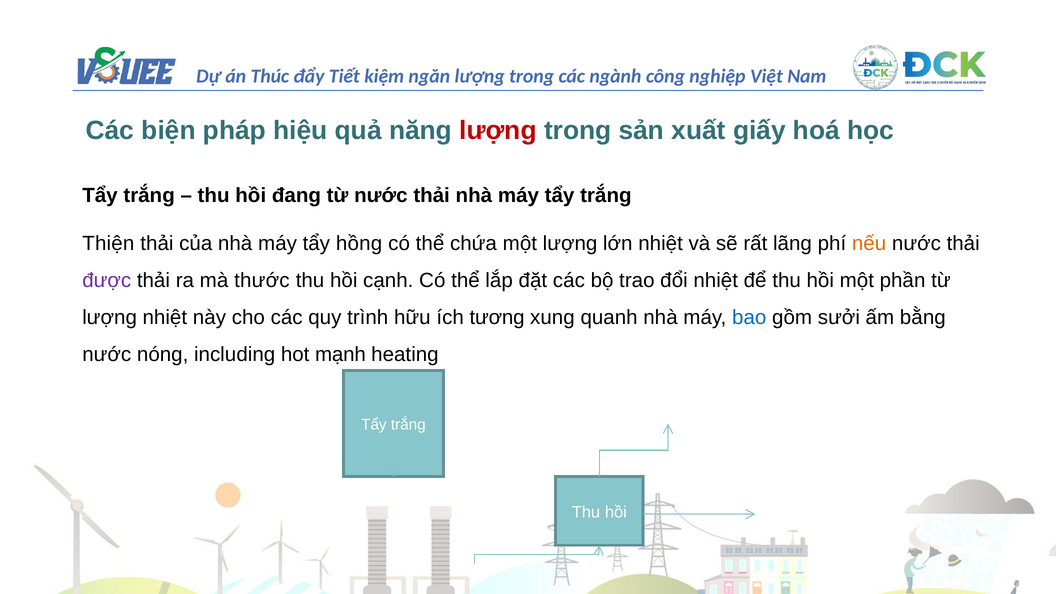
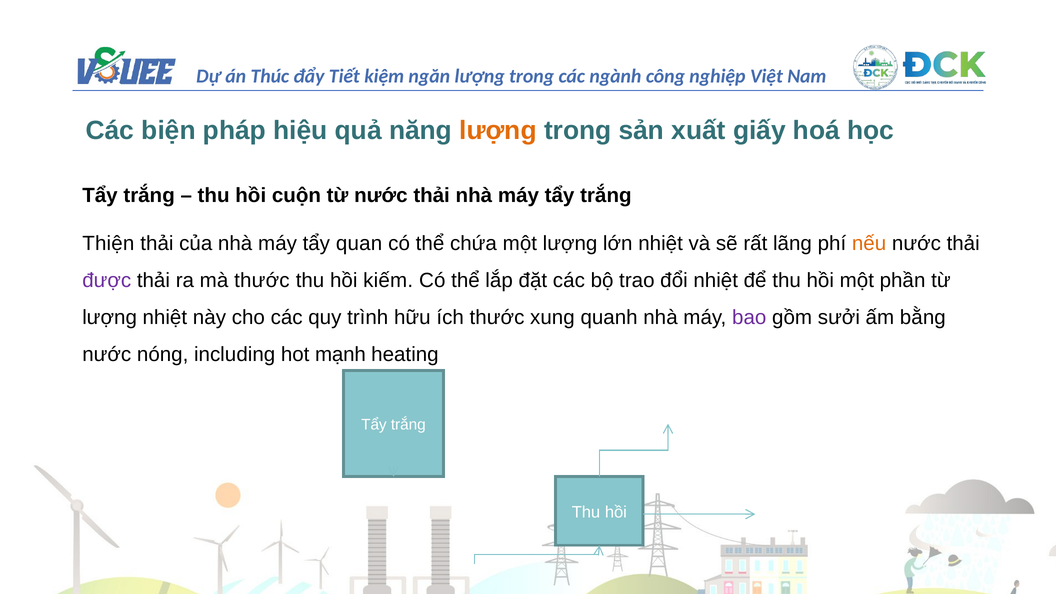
lượng at (498, 130) colour: red -> orange
đang: đang -> cuộn
hồng: hồng -> quan
cạnh: cạnh -> kiếm
ích tương: tương -> thước
bao colour: blue -> purple
